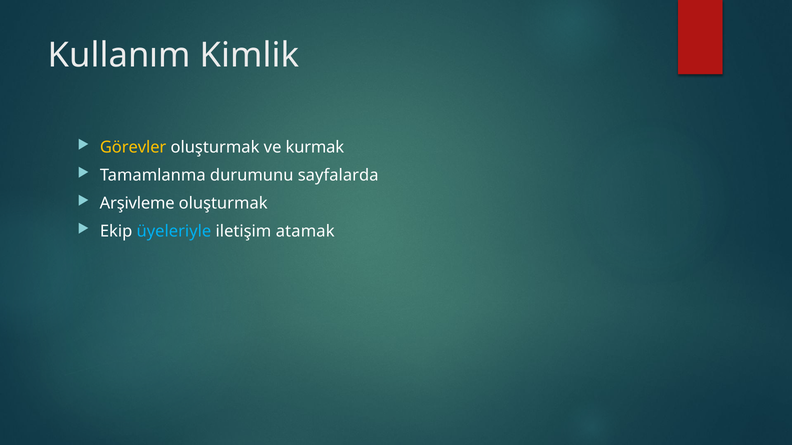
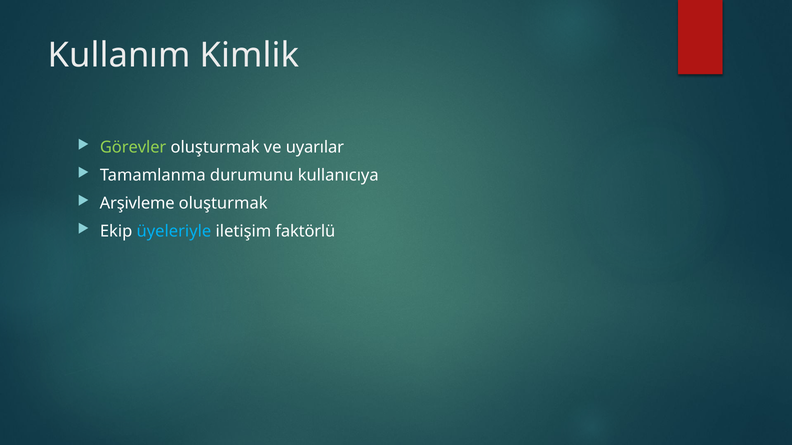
Görevler colour: yellow -> light green
kurmak: kurmak -> uyarılar
sayfalarda: sayfalarda -> kullanıcıya
atamak: atamak -> faktörlü
